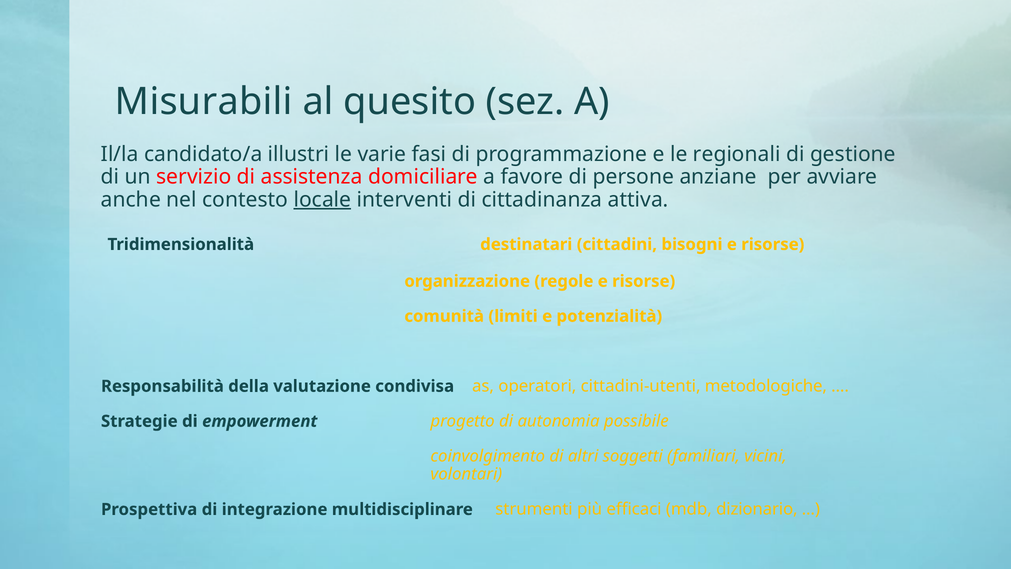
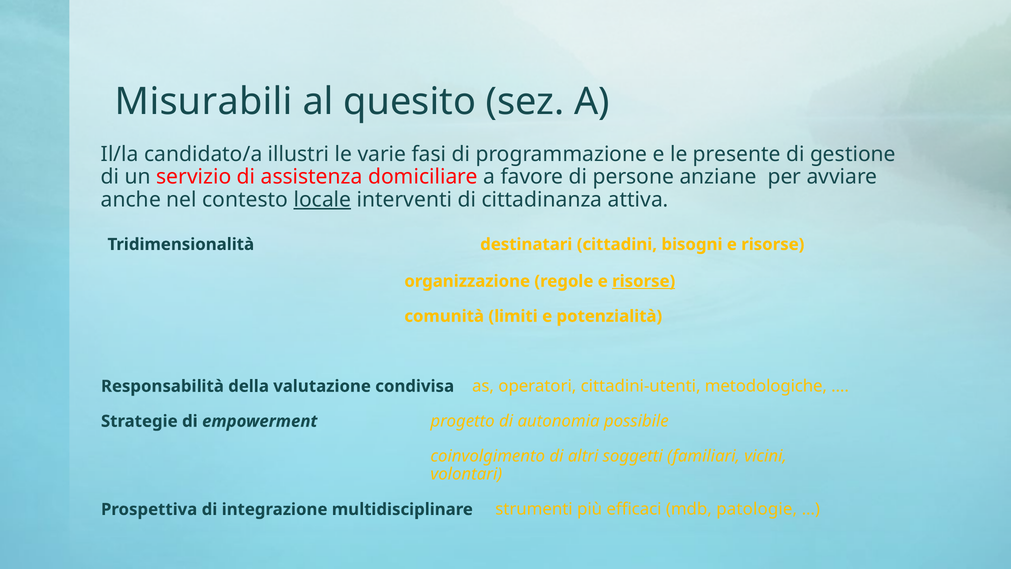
regionali: regionali -> presente
risorse at (644, 281) underline: none -> present
dizionario: dizionario -> patologie
